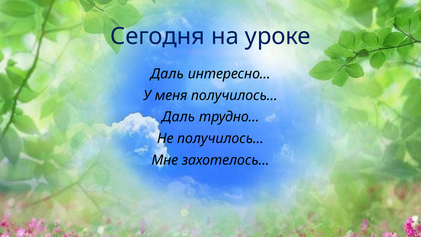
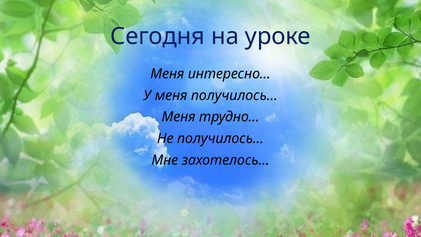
Даль at (167, 74): Даль -> Меня
Даль at (178, 117): Даль -> Меня
